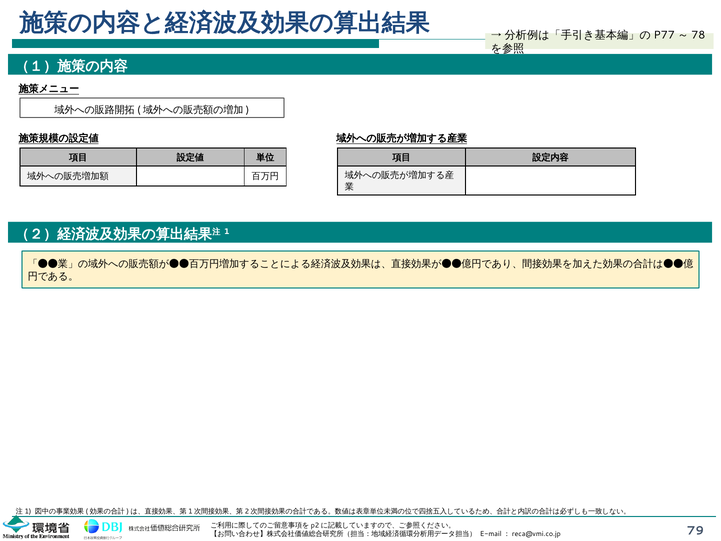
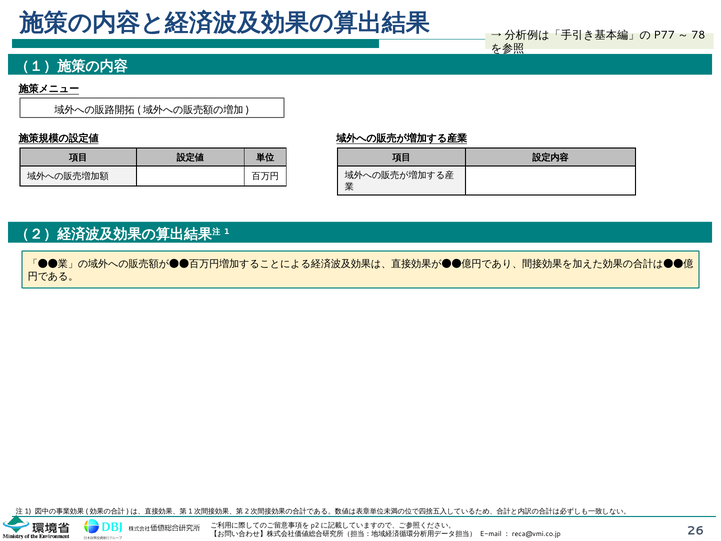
79: 79 -> 26
